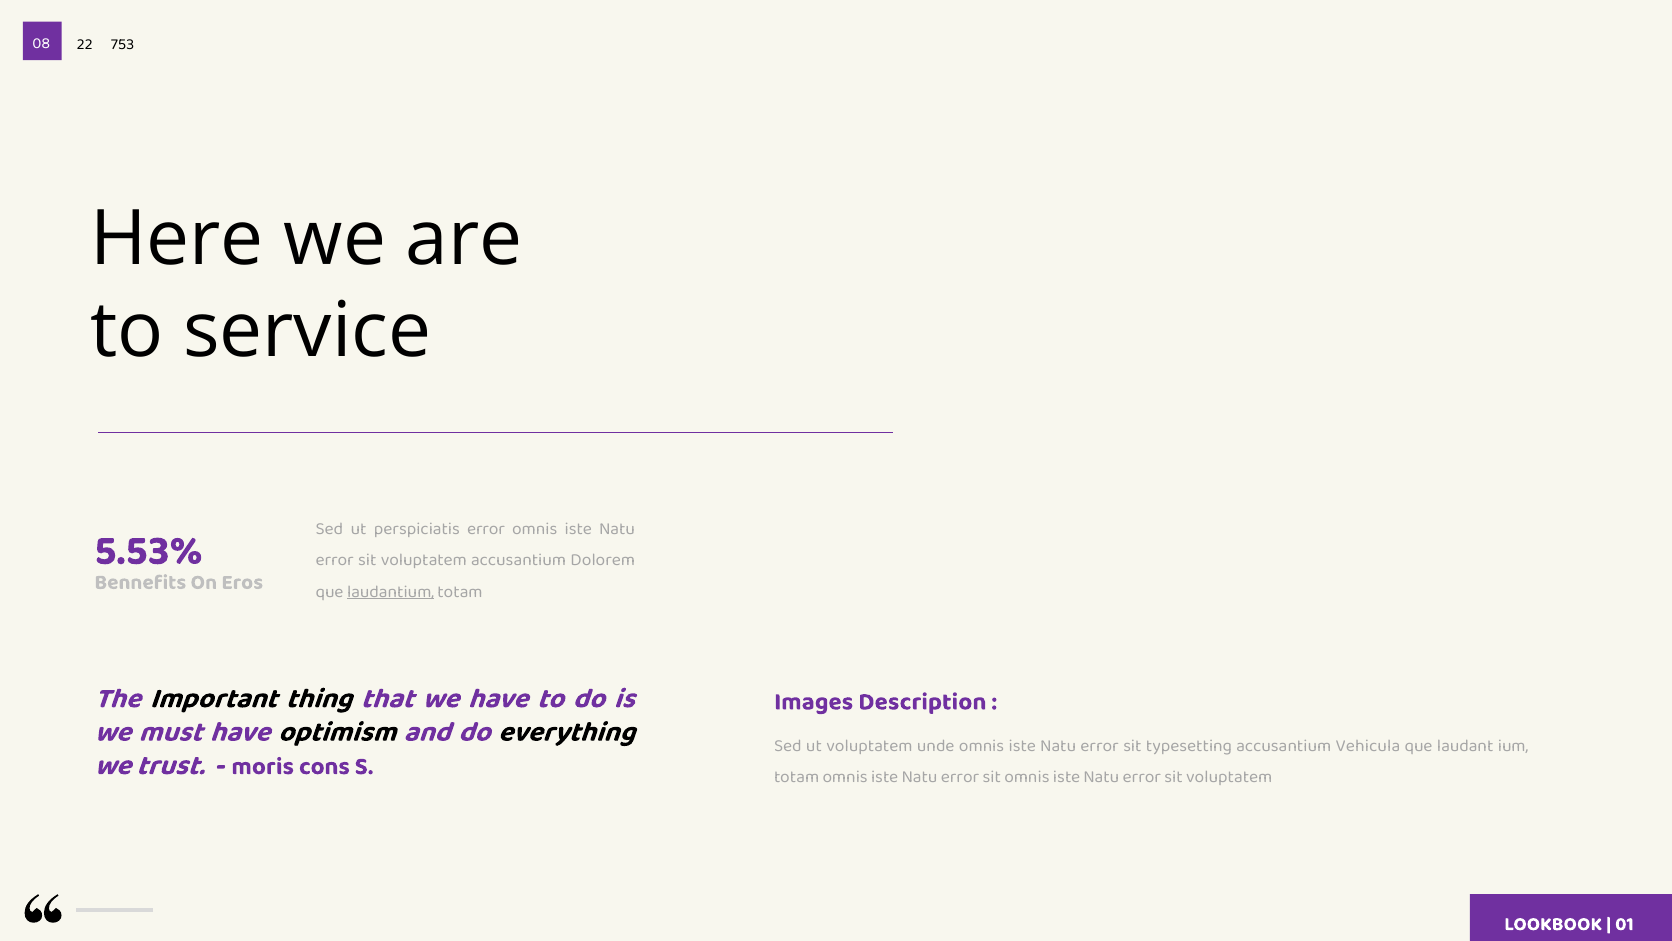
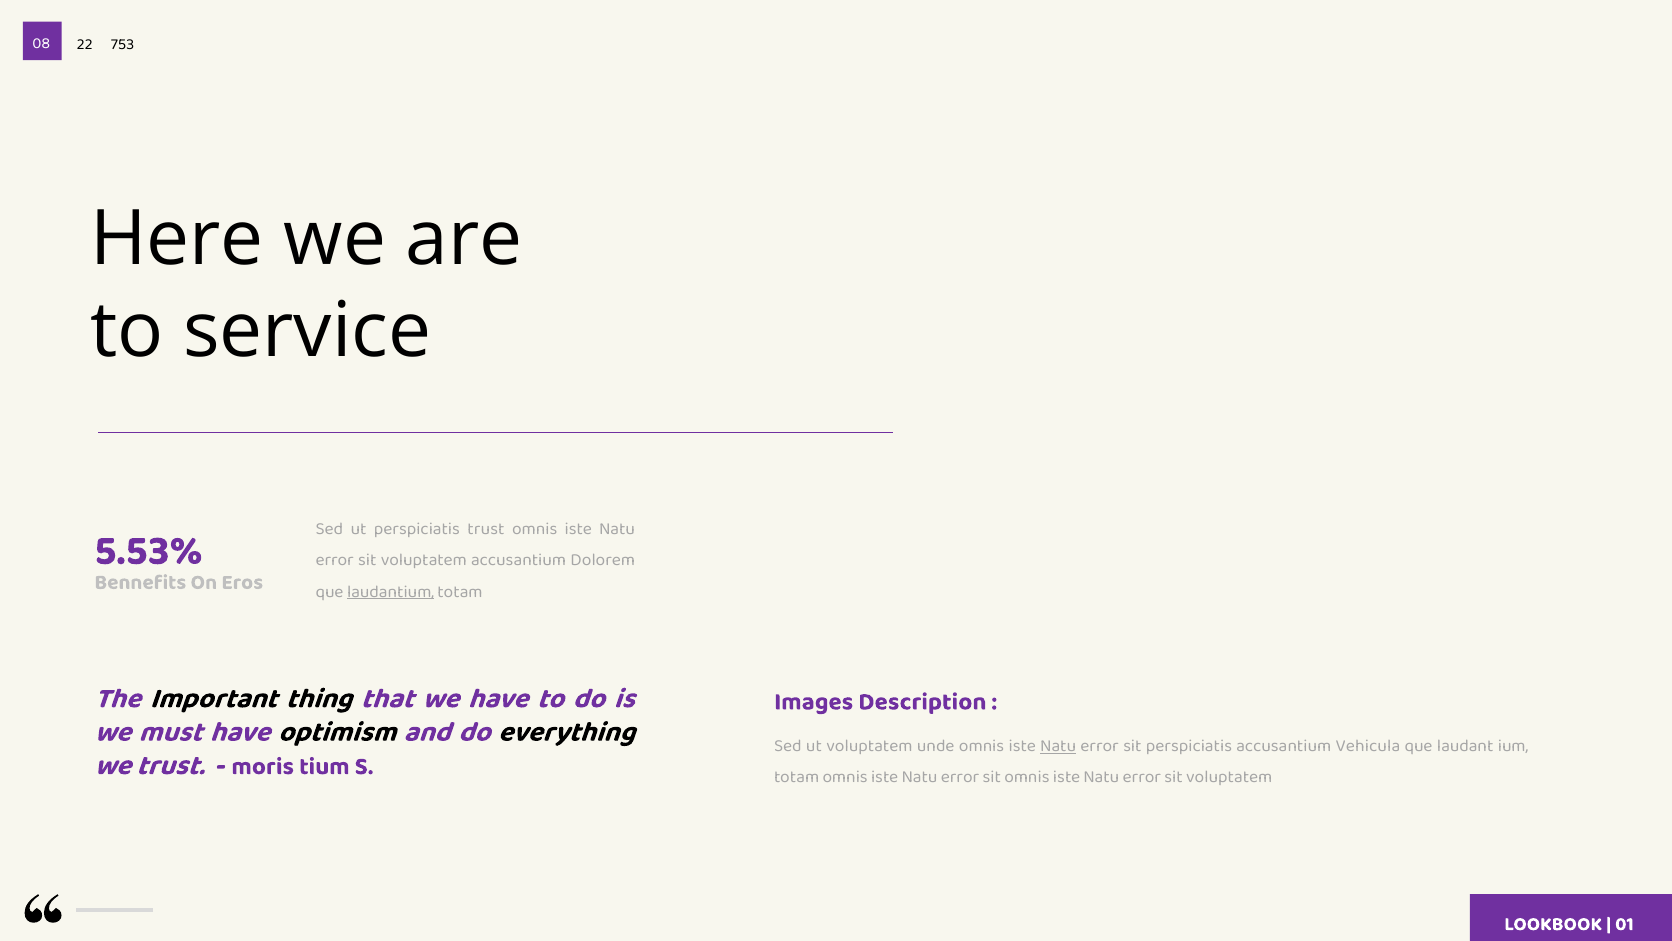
perspiciatis error: error -> trust
Natu at (1058, 745) underline: none -> present
sit typesetting: typesetting -> perspiciatis
cons: cons -> tium
